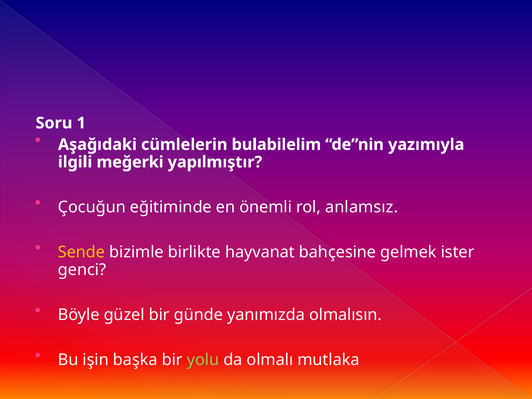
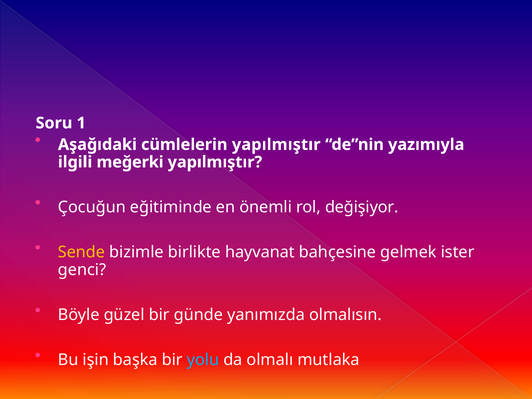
cümlelerin bulabilelim: bulabilelim -> yapılmıştır
anlamsız: anlamsız -> değişiyor
yolu colour: light green -> light blue
